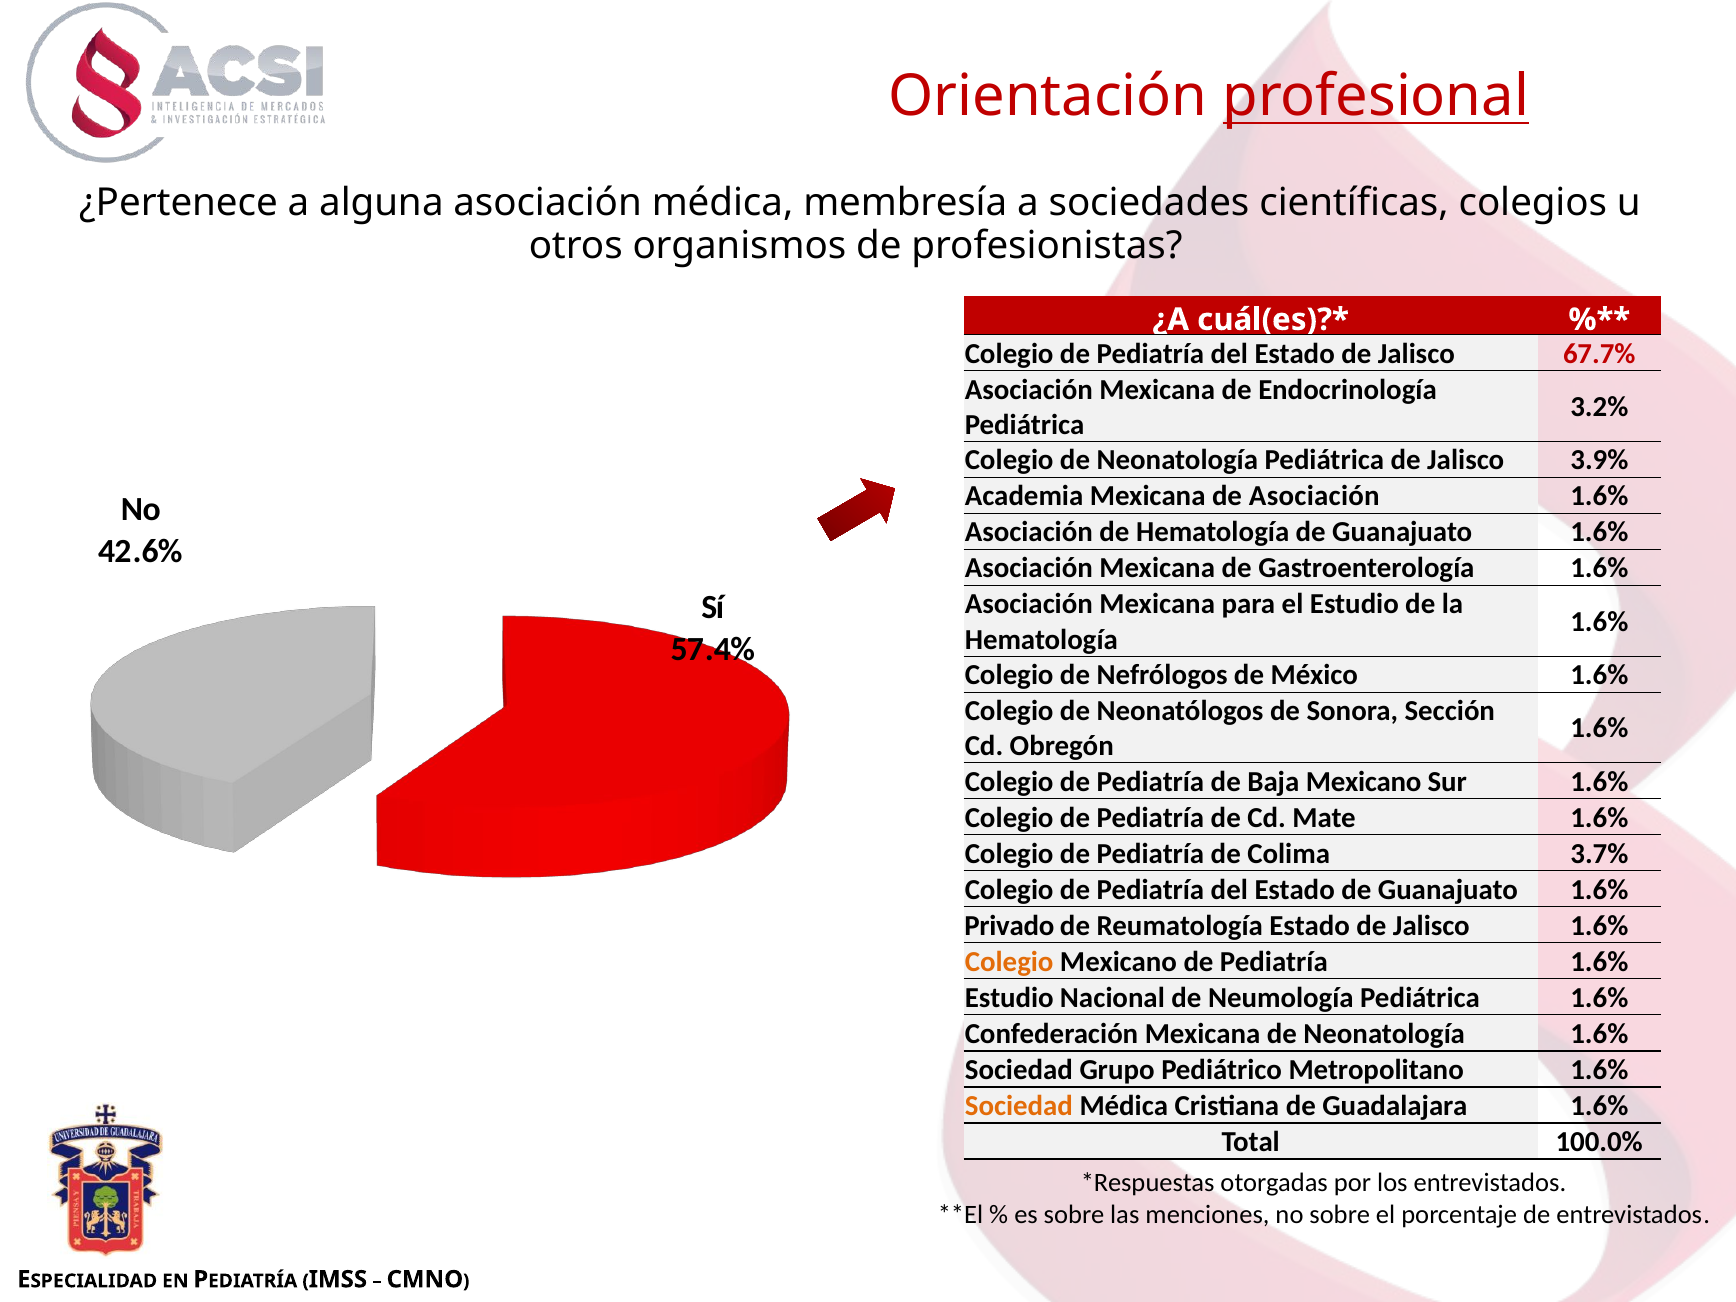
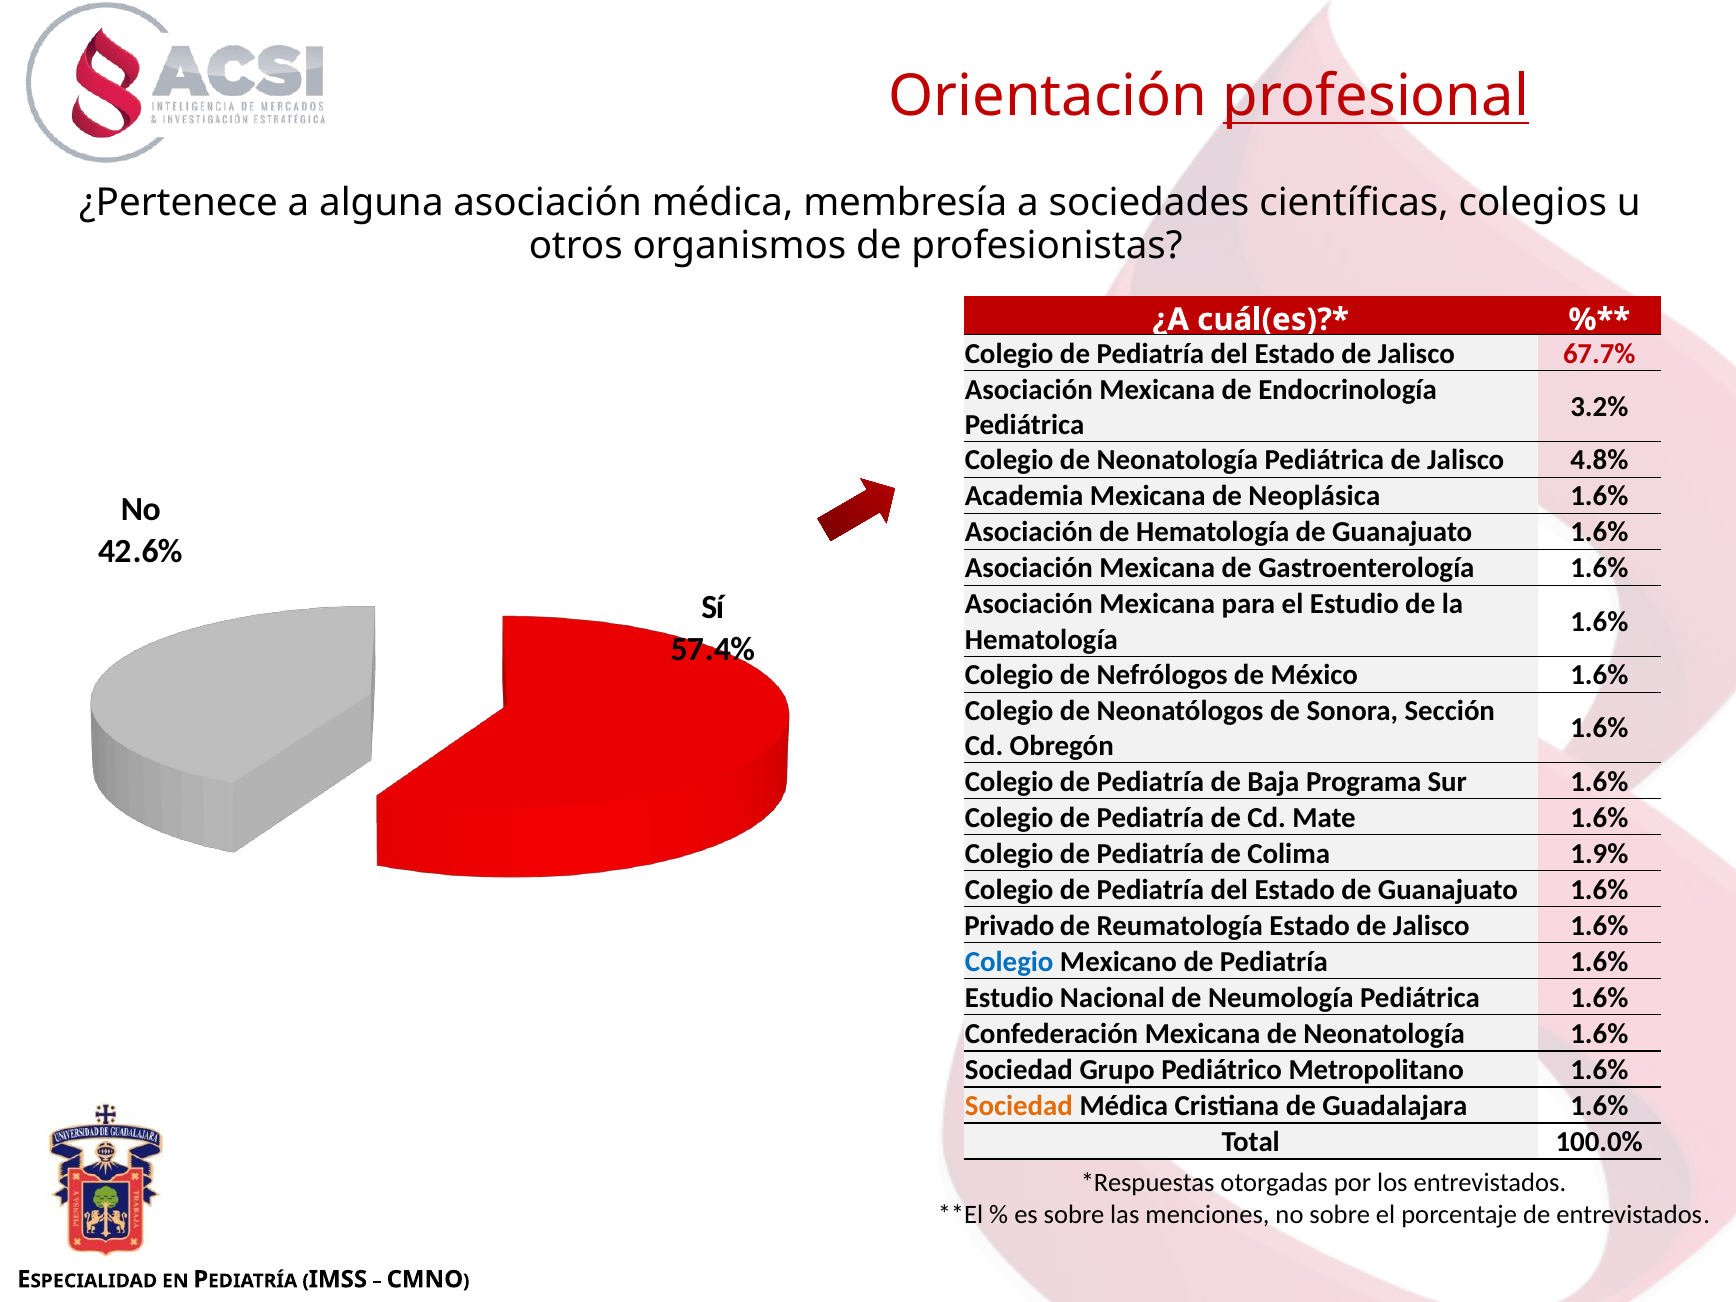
3.9%: 3.9% -> 4.8%
de Asociación: Asociación -> Neoplásica
Baja Mexicano: Mexicano -> Programa
3.7%: 3.7% -> 1.9%
Colegio at (1009, 962) colour: orange -> blue
